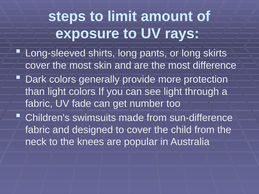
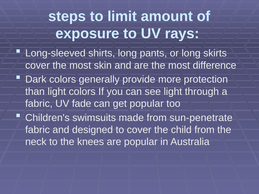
get number: number -> popular
sun-difference: sun-difference -> sun-penetrate
